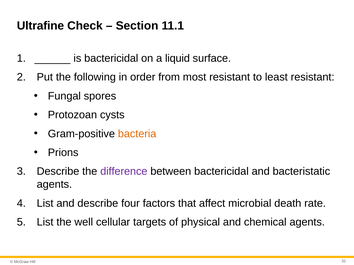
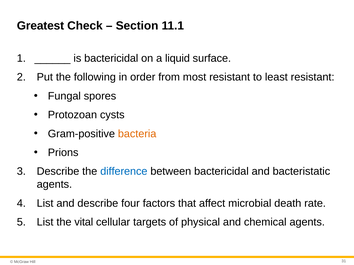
Ultrafine: Ultrafine -> Greatest
difference colour: purple -> blue
well: well -> vital
